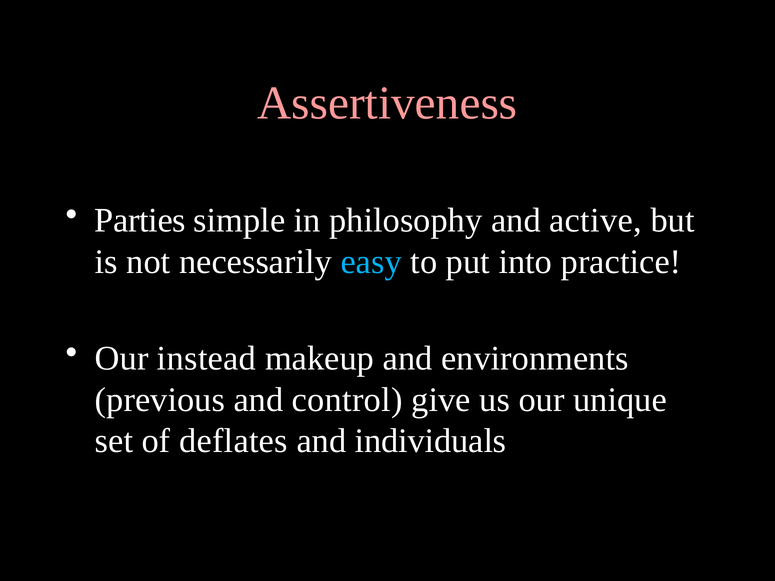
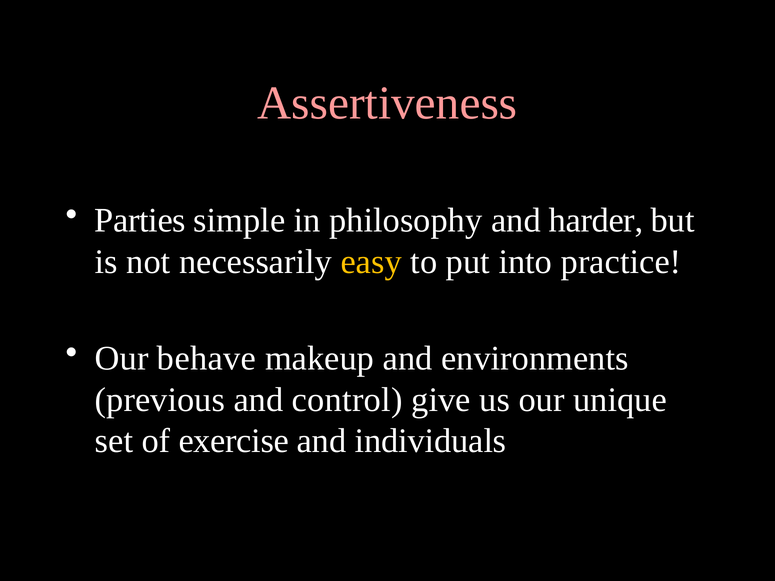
active: active -> harder
easy colour: light blue -> yellow
instead: instead -> behave
deflates: deflates -> exercise
